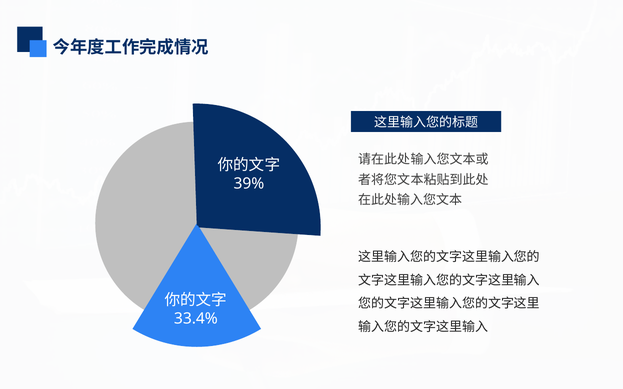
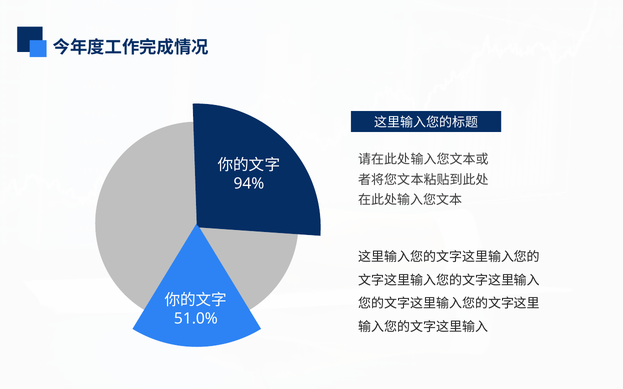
39%: 39% -> 94%
33.4%: 33.4% -> 51.0%
